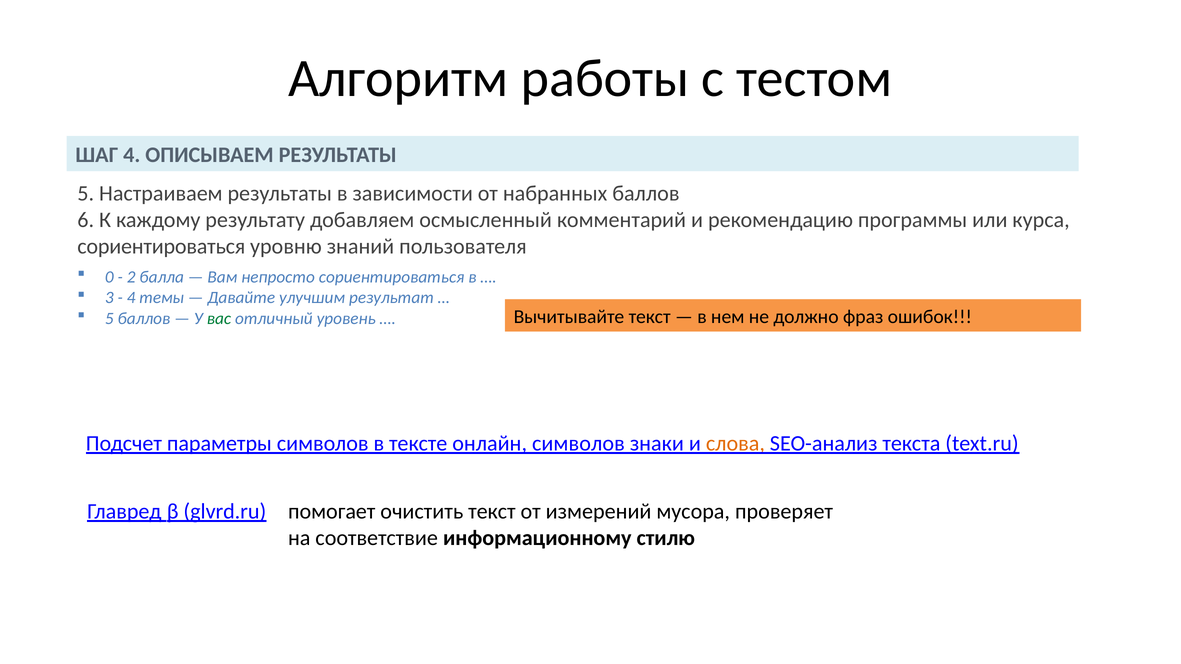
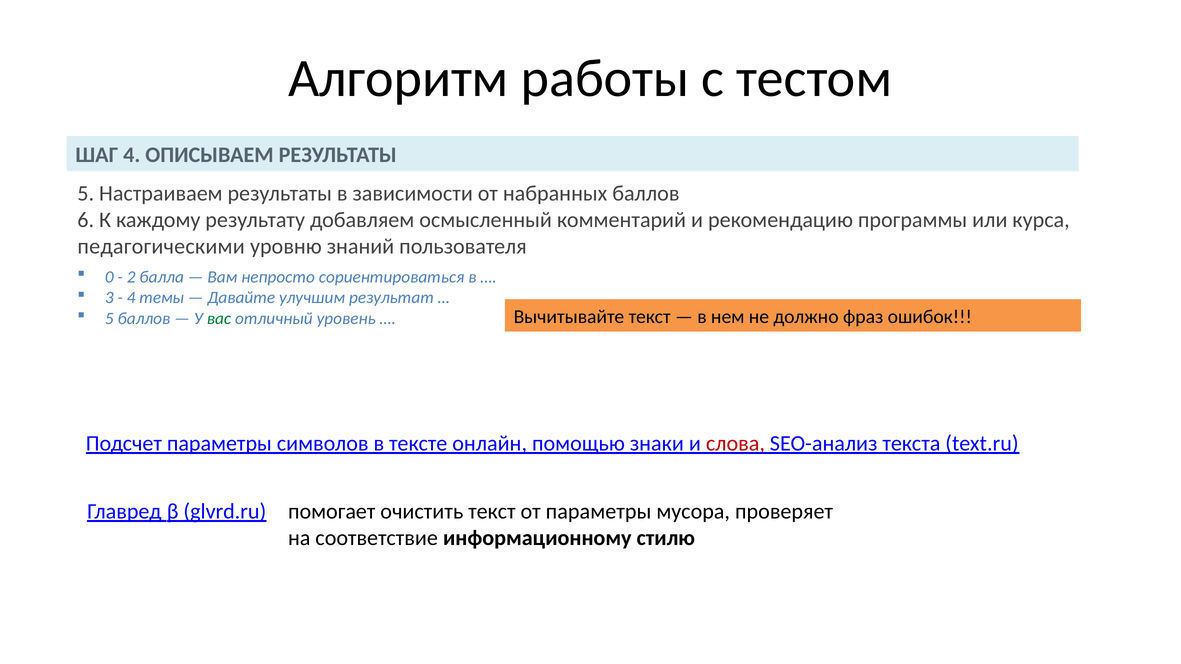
сориентироваться at (161, 246): сориентироваться -> педагогическими
онлайн символов: символов -> помощью
слова colour: orange -> red
от измерений: измерений -> параметры
